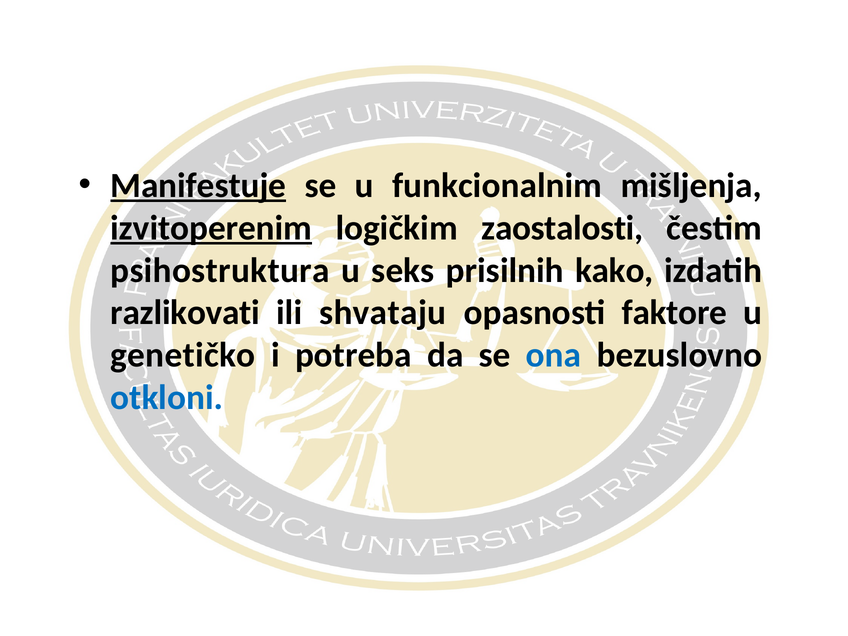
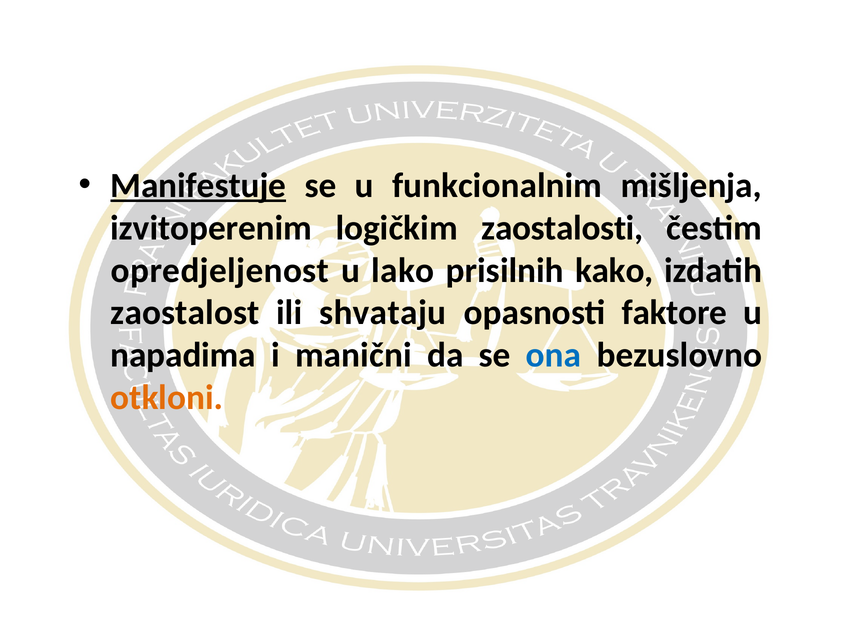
izvitoperenim underline: present -> none
psihostruktura: psihostruktura -> opredjeljenost
seks: seks -> lako
razlikovati: razlikovati -> zaostalost
genetičko: genetičko -> napadima
potreba: potreba -> manični
otkloni colour: blue -> orange
